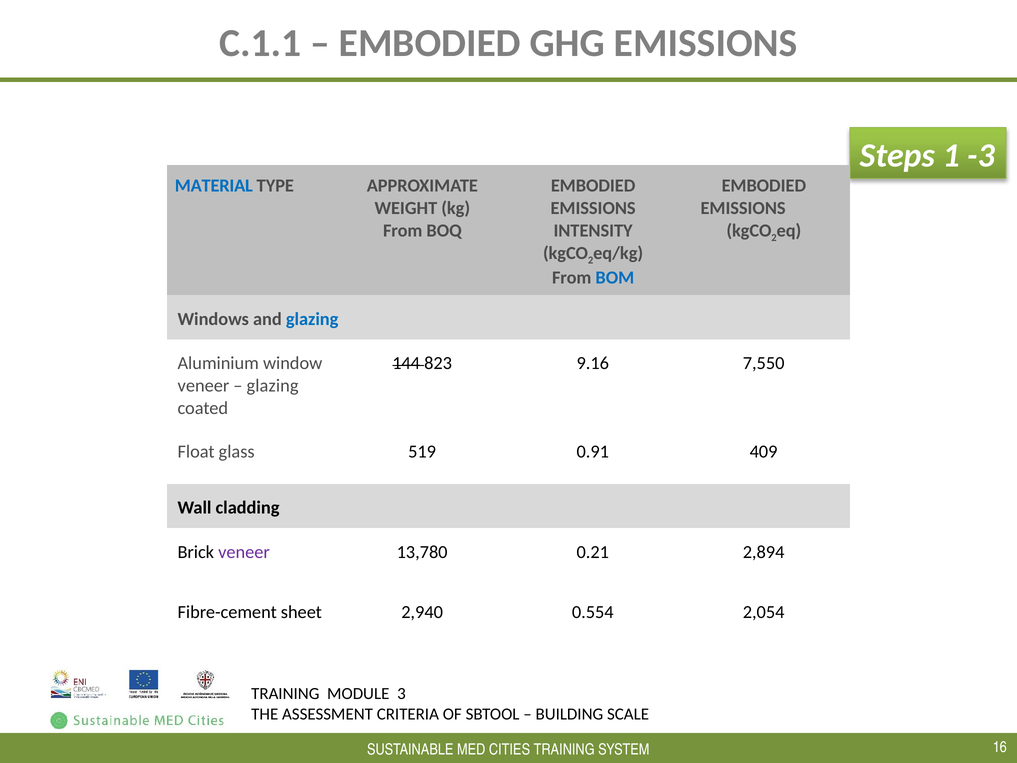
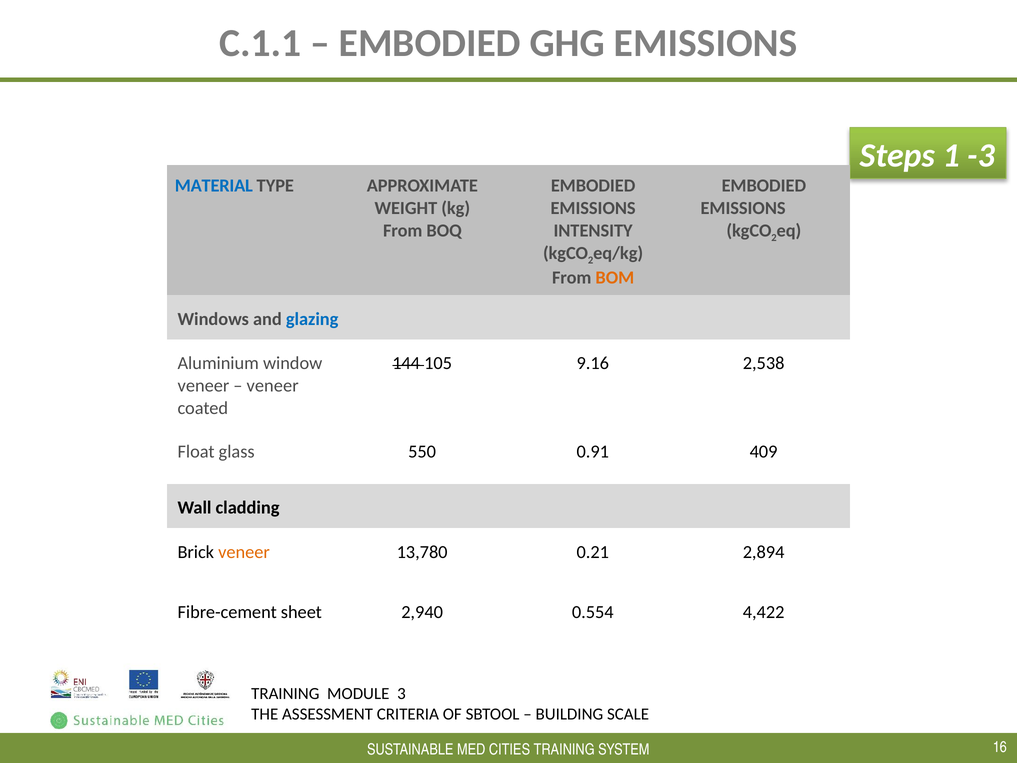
BOM colour: blue -> orange
823: 823 -> 105
7,550: 7,550 -> 2,538
glazing at (273, 386): glazing -> veneer
519: 519 -> 550
veneer at (244, 552) colour: purple -> orange
2,054: 2,054 -> 4,422
